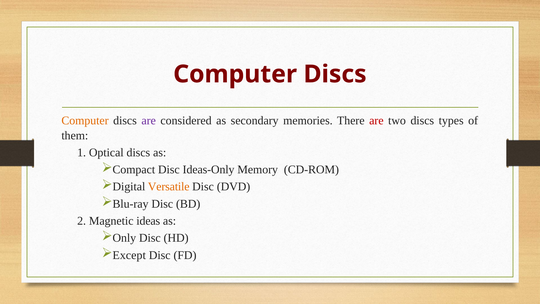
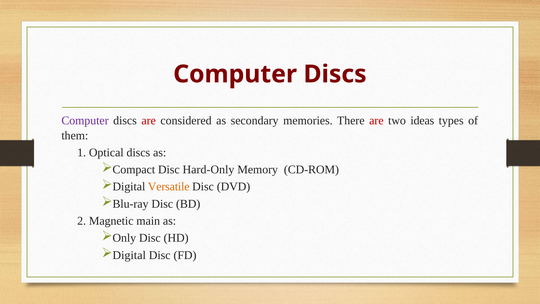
Computer at (85, 121) colour: orange -> purple
are at (149, 121) colour: purple -> red
two discs: discs -> ideas
Ideas-Only: Ideas-Only -> Hard-Only
ideas: ideas -> main
Except at (129, 255): Except -> Digital
